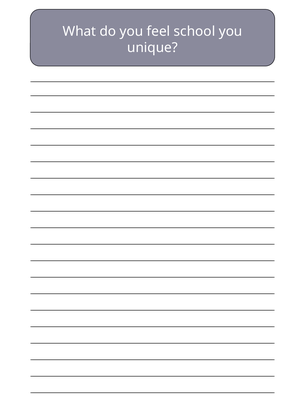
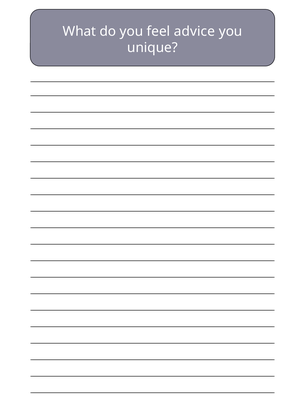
school: school -> advice
